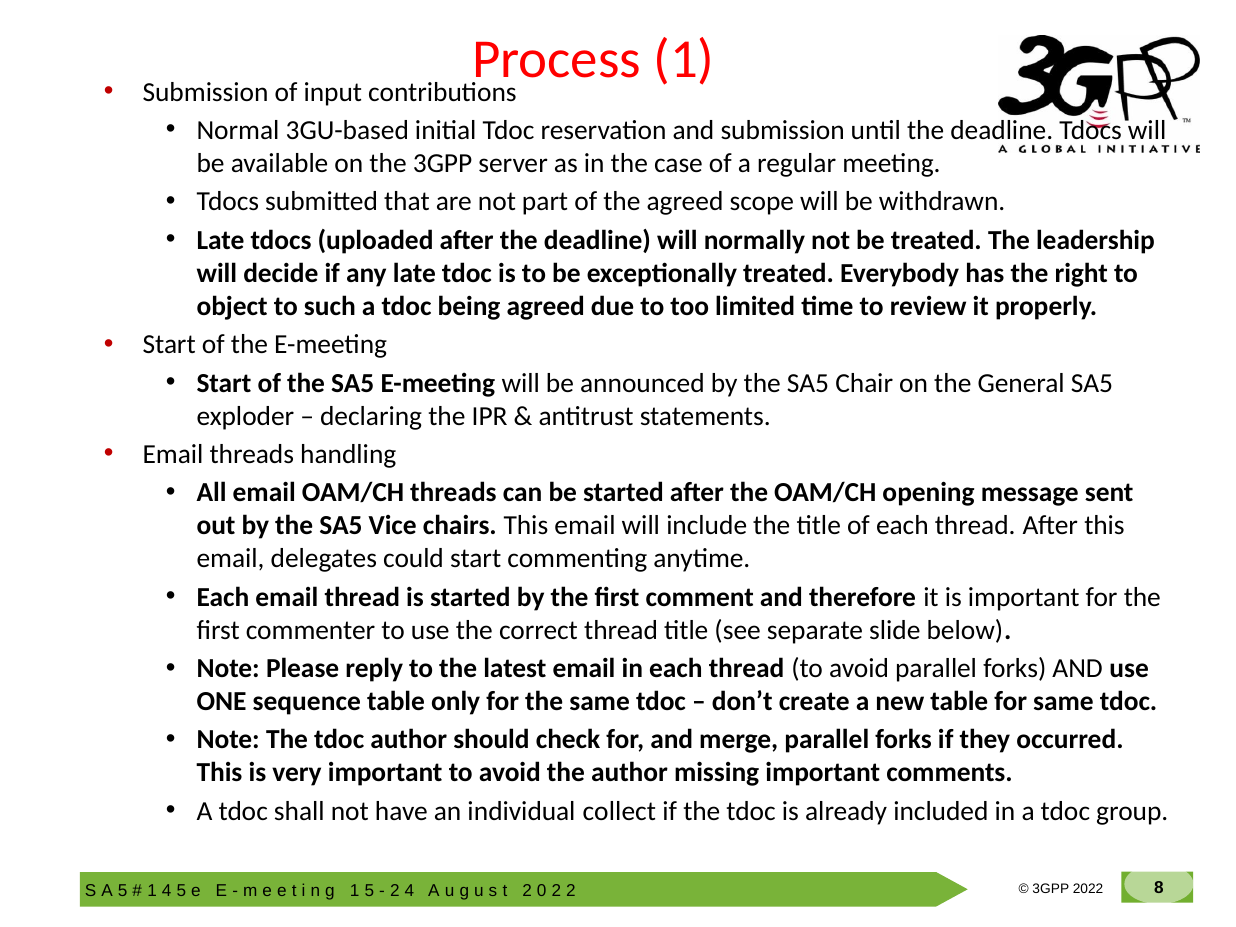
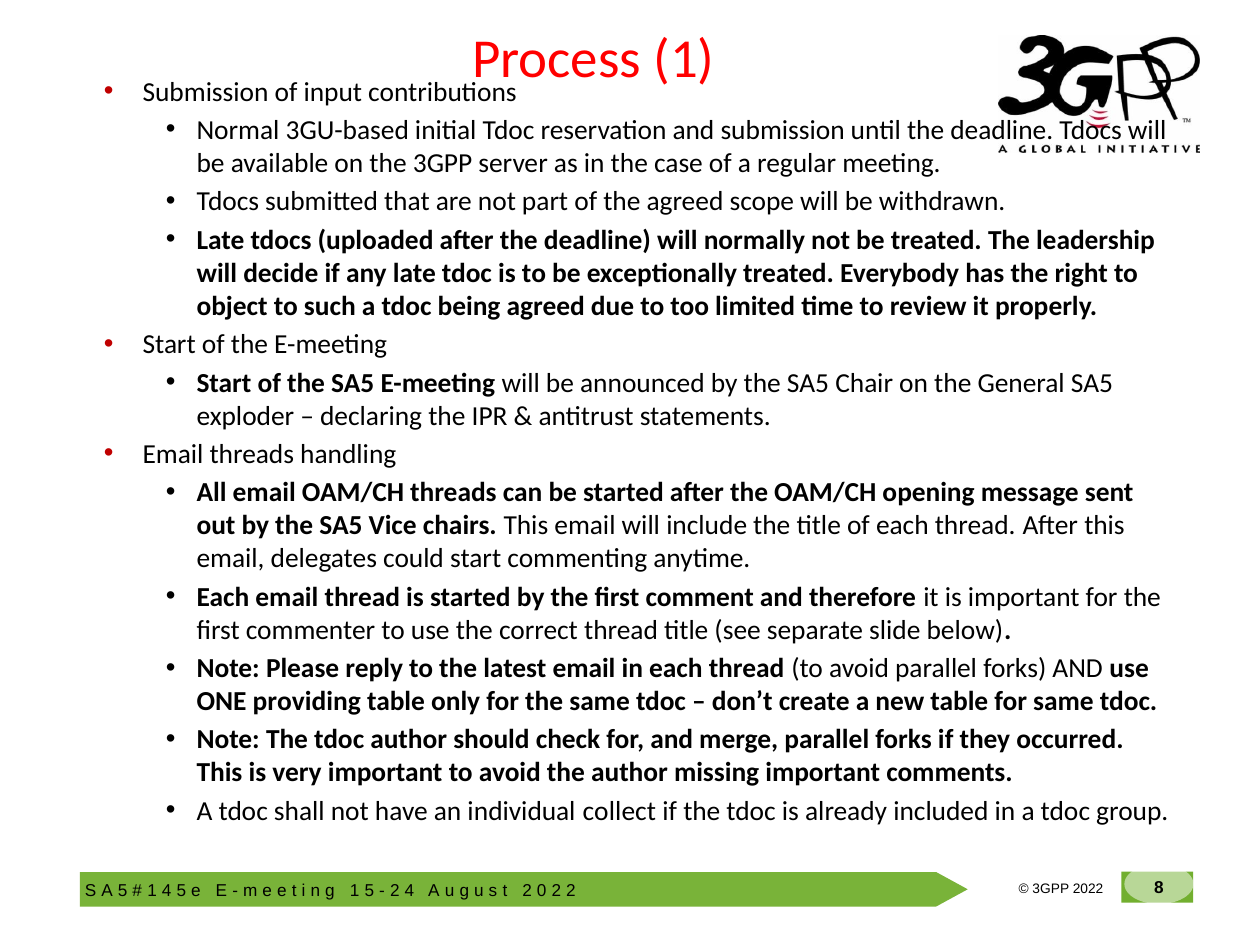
sequence: sequence -> providing
